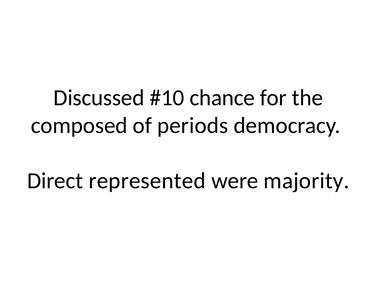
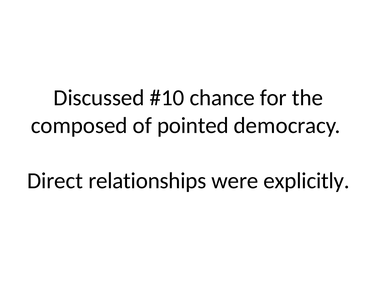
periods: periods -> pointed
represented: represented -> relationships
majority: majority -> explicitly
